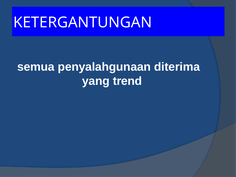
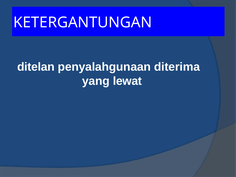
semua: semua -> ditelan
trend: trend -> lewat
